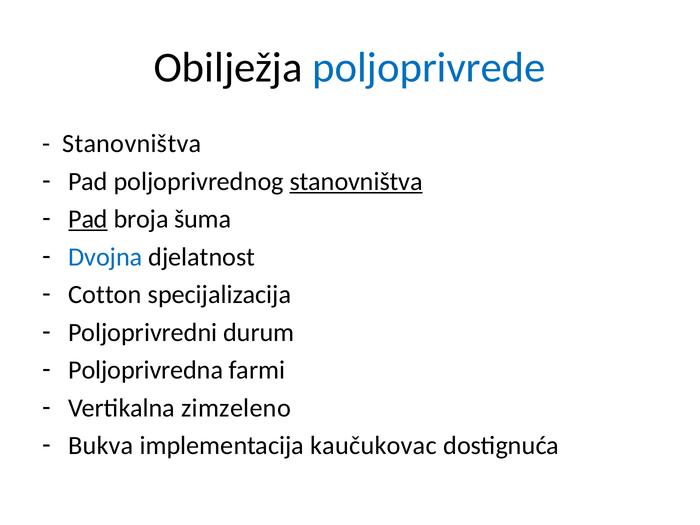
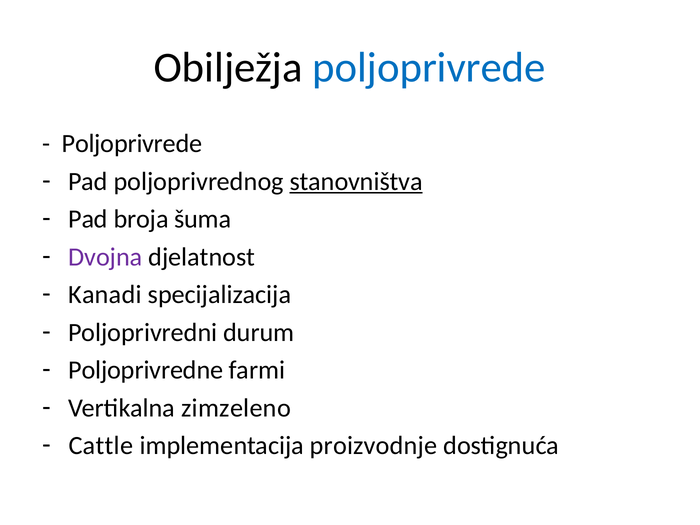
Stanovništva at (132, 144): Stanovništva -> Poljoprivrede
Pad at (88, 219) underline: present -> none
Dvojna colour: blue -> purple
Cotton: Cotton -> Kanadi
Poljoprivredna: Poljoprivredna -> Poljoprivredne
Bukva: Bukva -> Cattle
kaučukovac: kaučukovac -> proizvodnje
